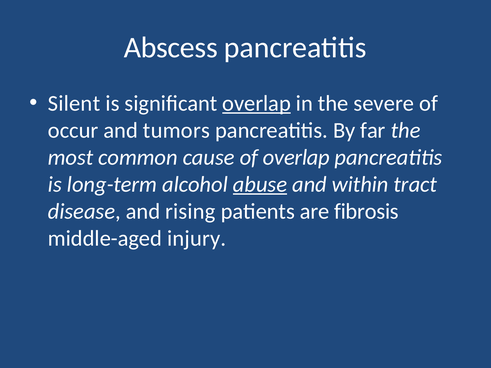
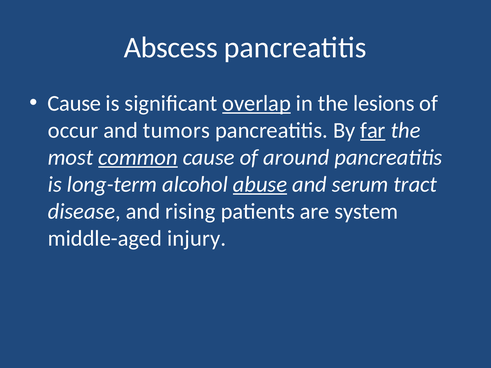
Silent at (74, 103): Silent -> Cause
severe: severe -> lesions
far underline: none -> present
common underline: none -> present
of overlap: overlap -> around
within: within -> serum
fibrosis: fibrosis -> system
